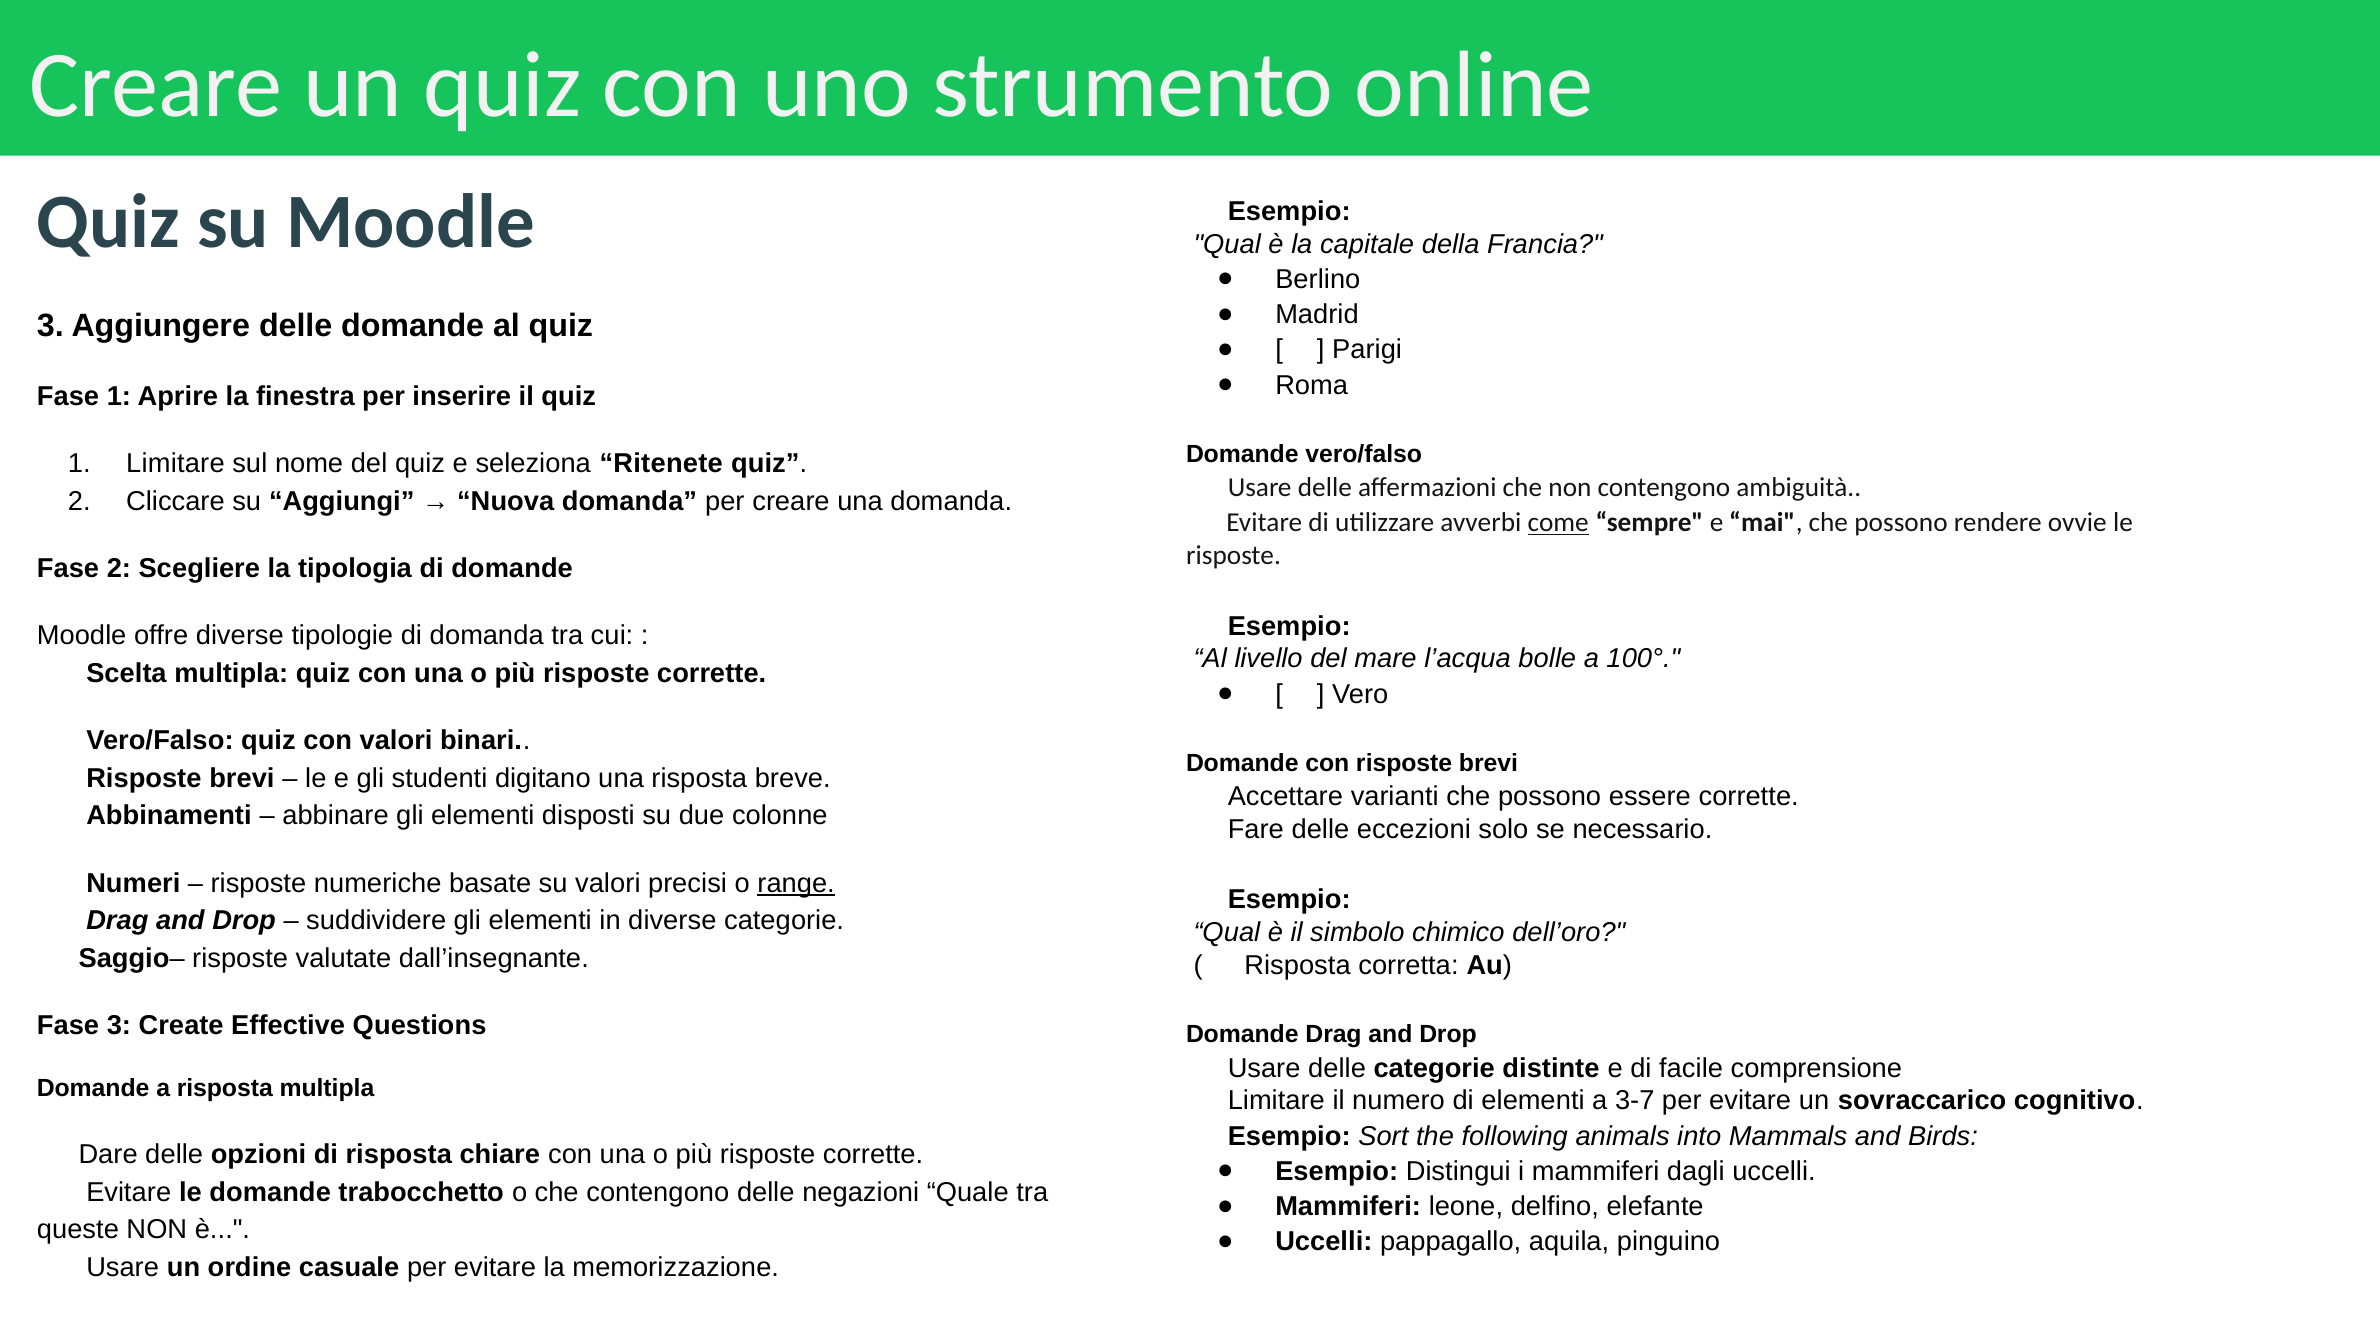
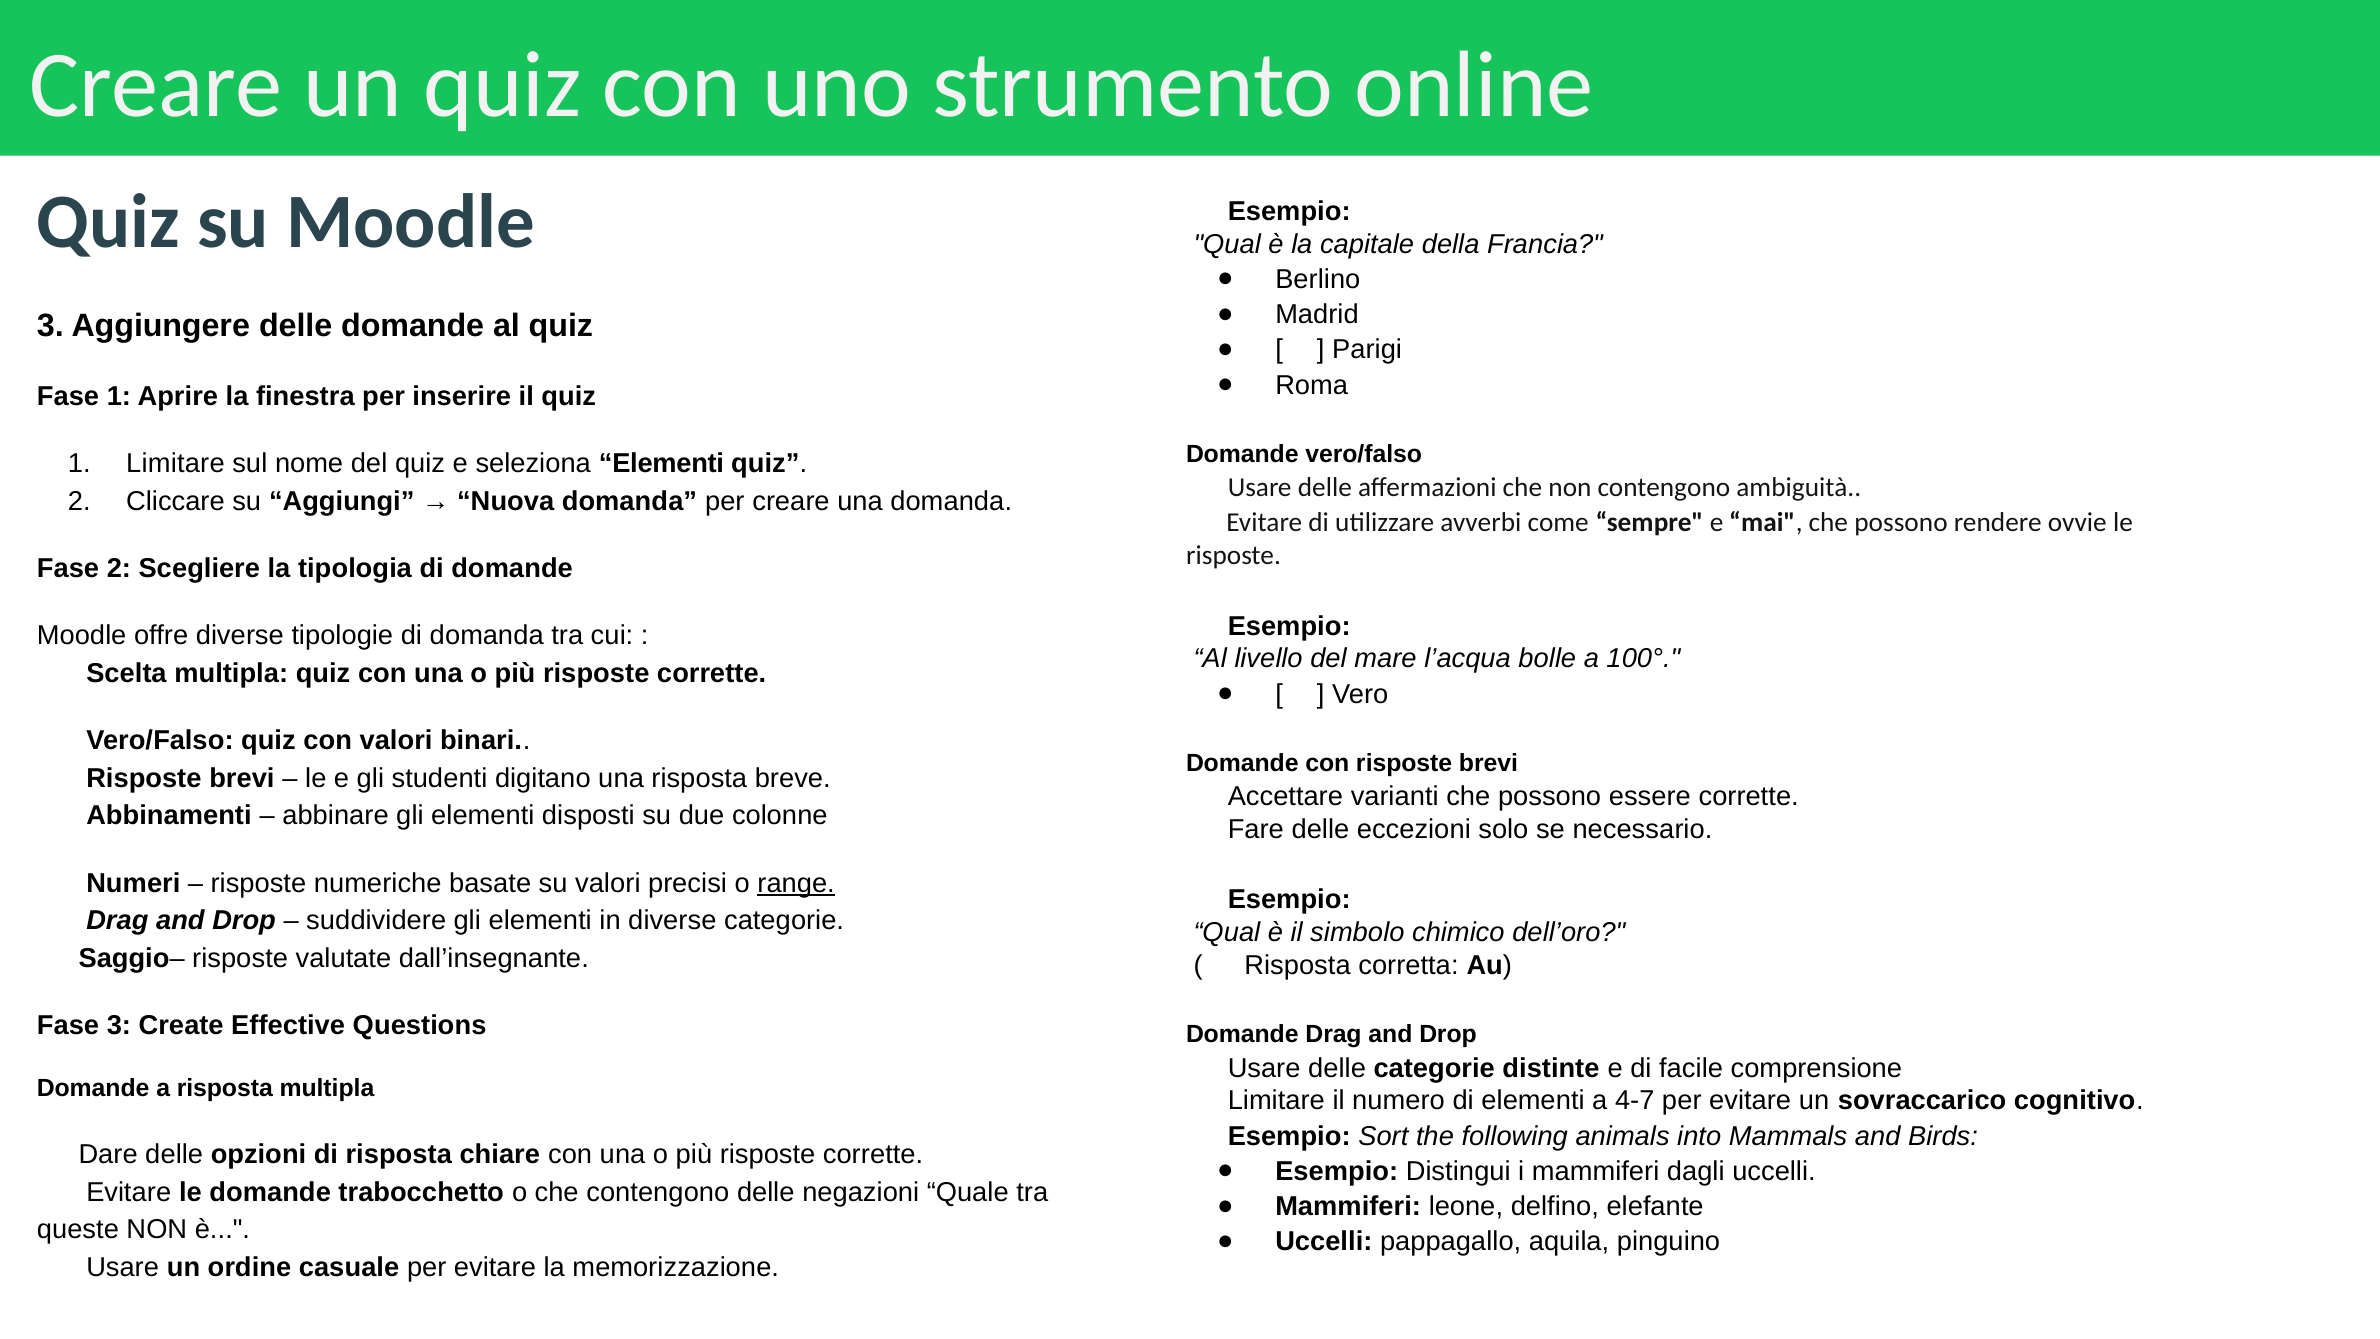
seleziona Ritenete: Ritenete -> Elementi
come underline: present -> none
3-7: 3-7 -> 4-7
